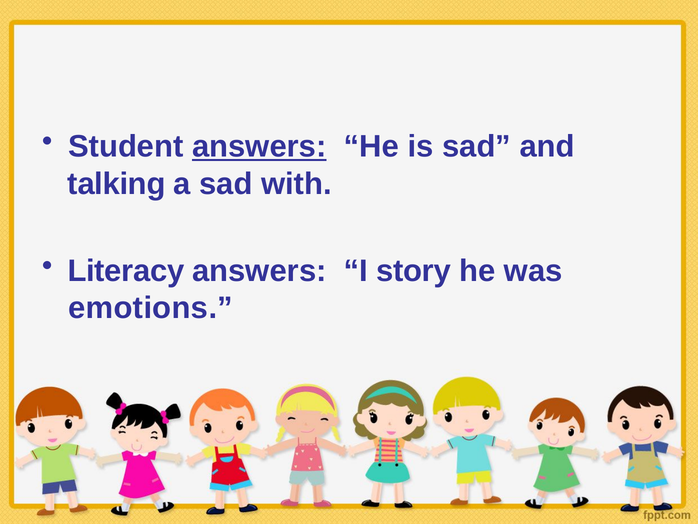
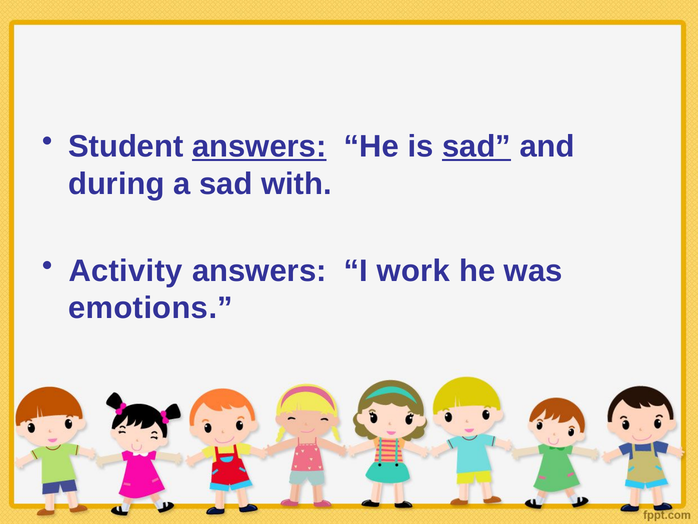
sad at (477, 146) underline: none -> present
talking: talking -> during
Literacy: Literacy -> Activity
story: story -> work
